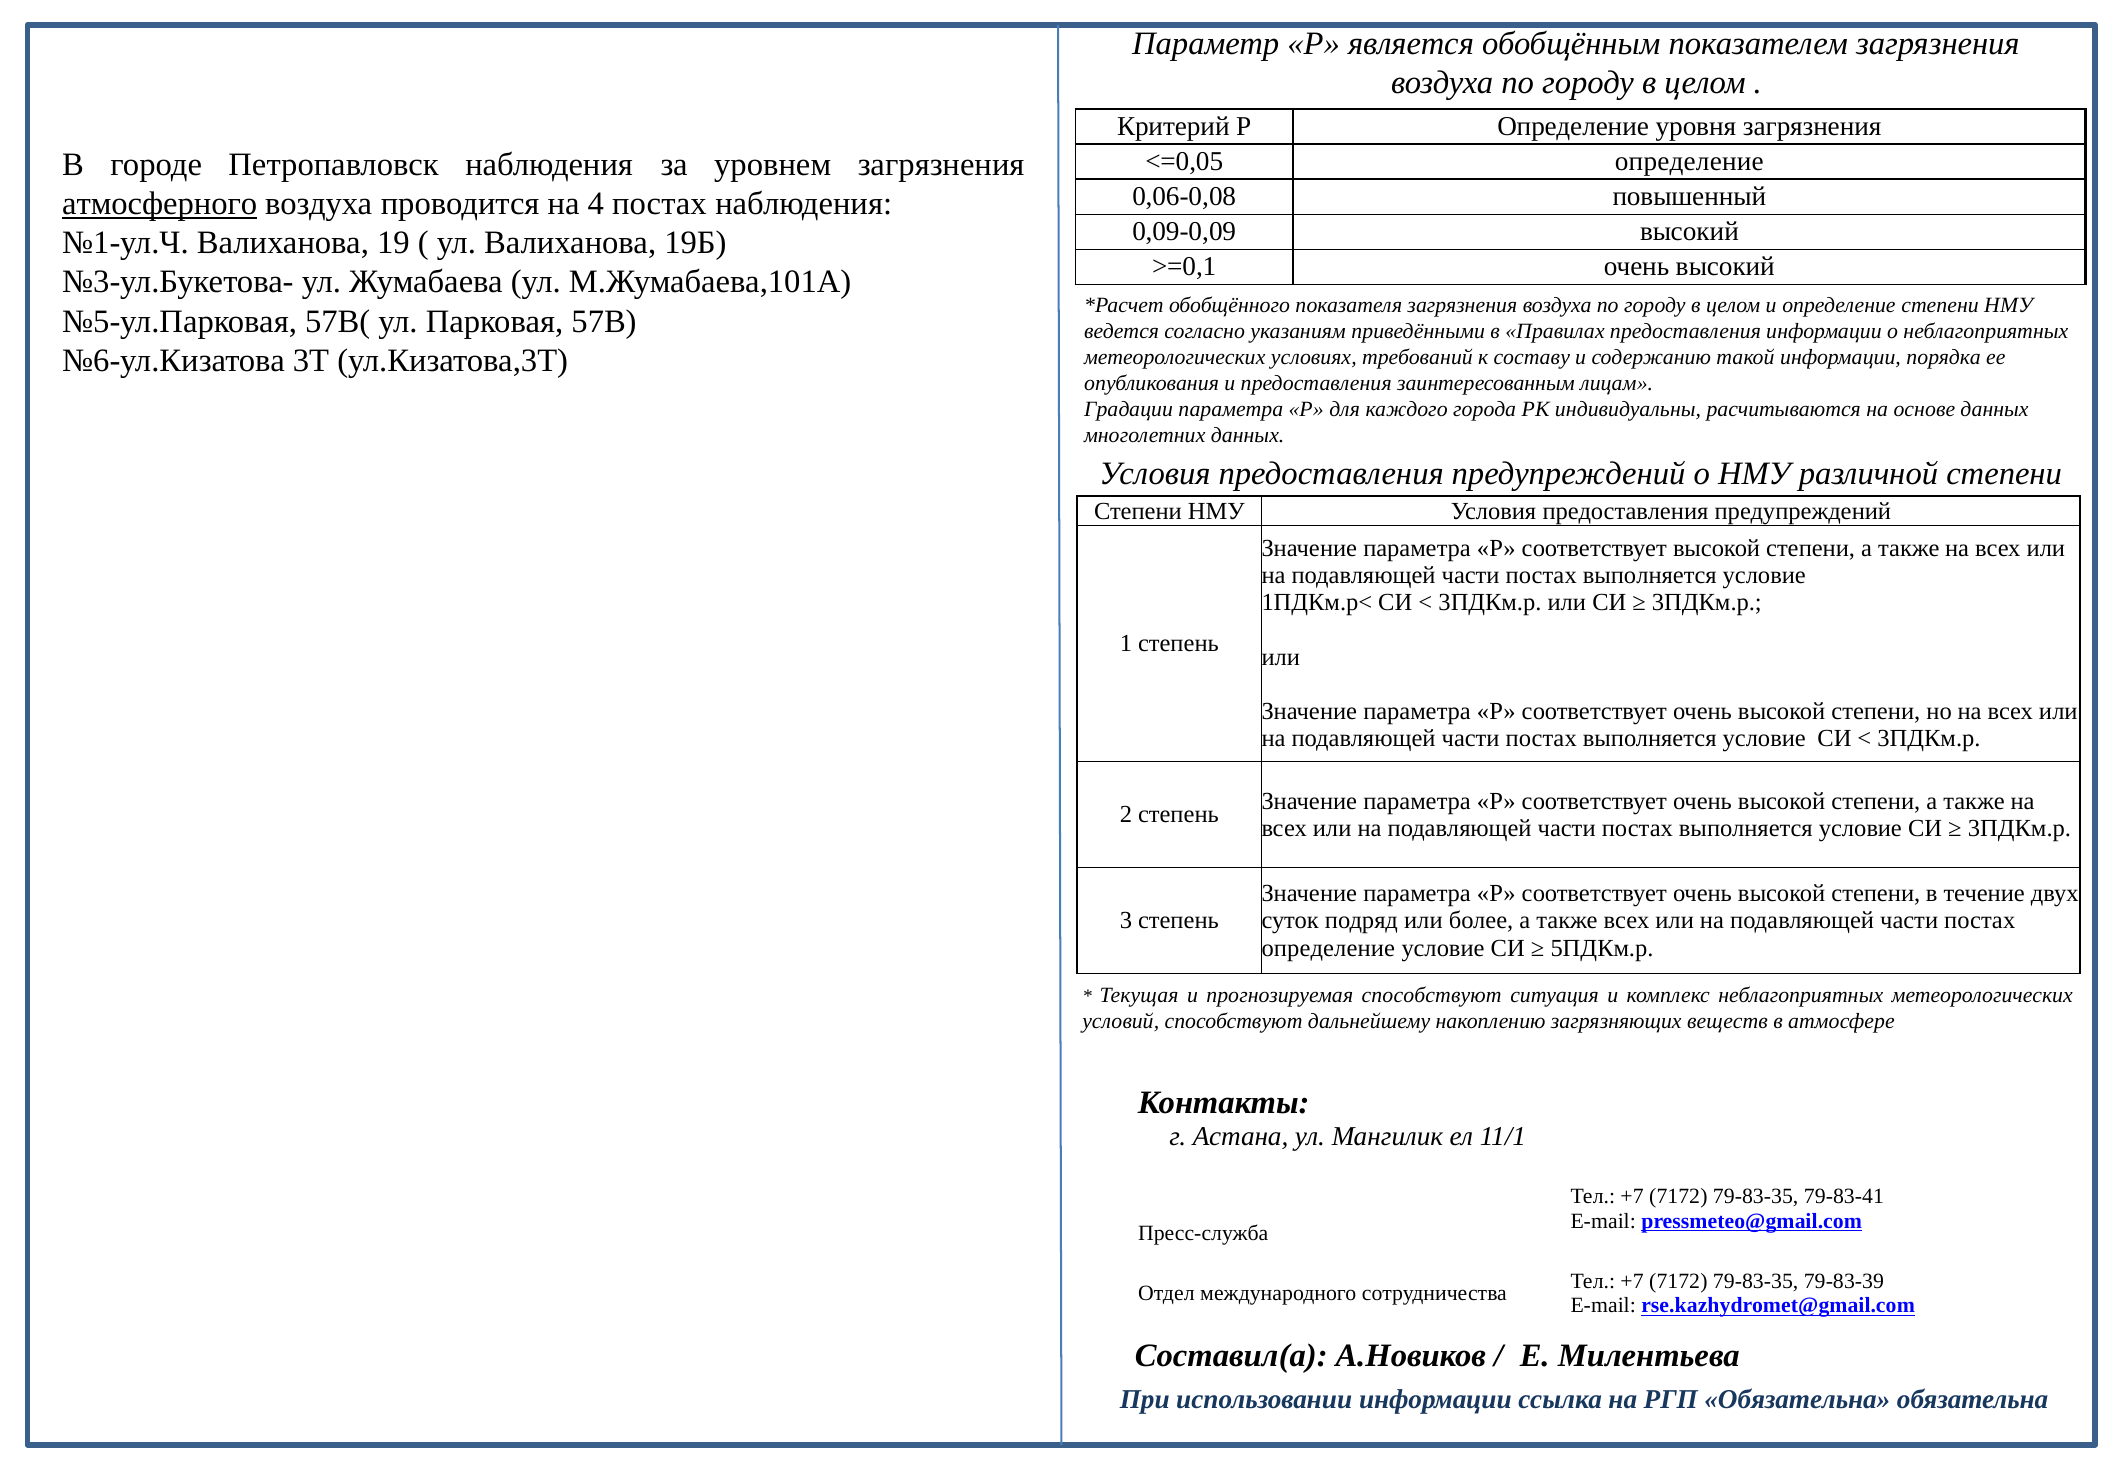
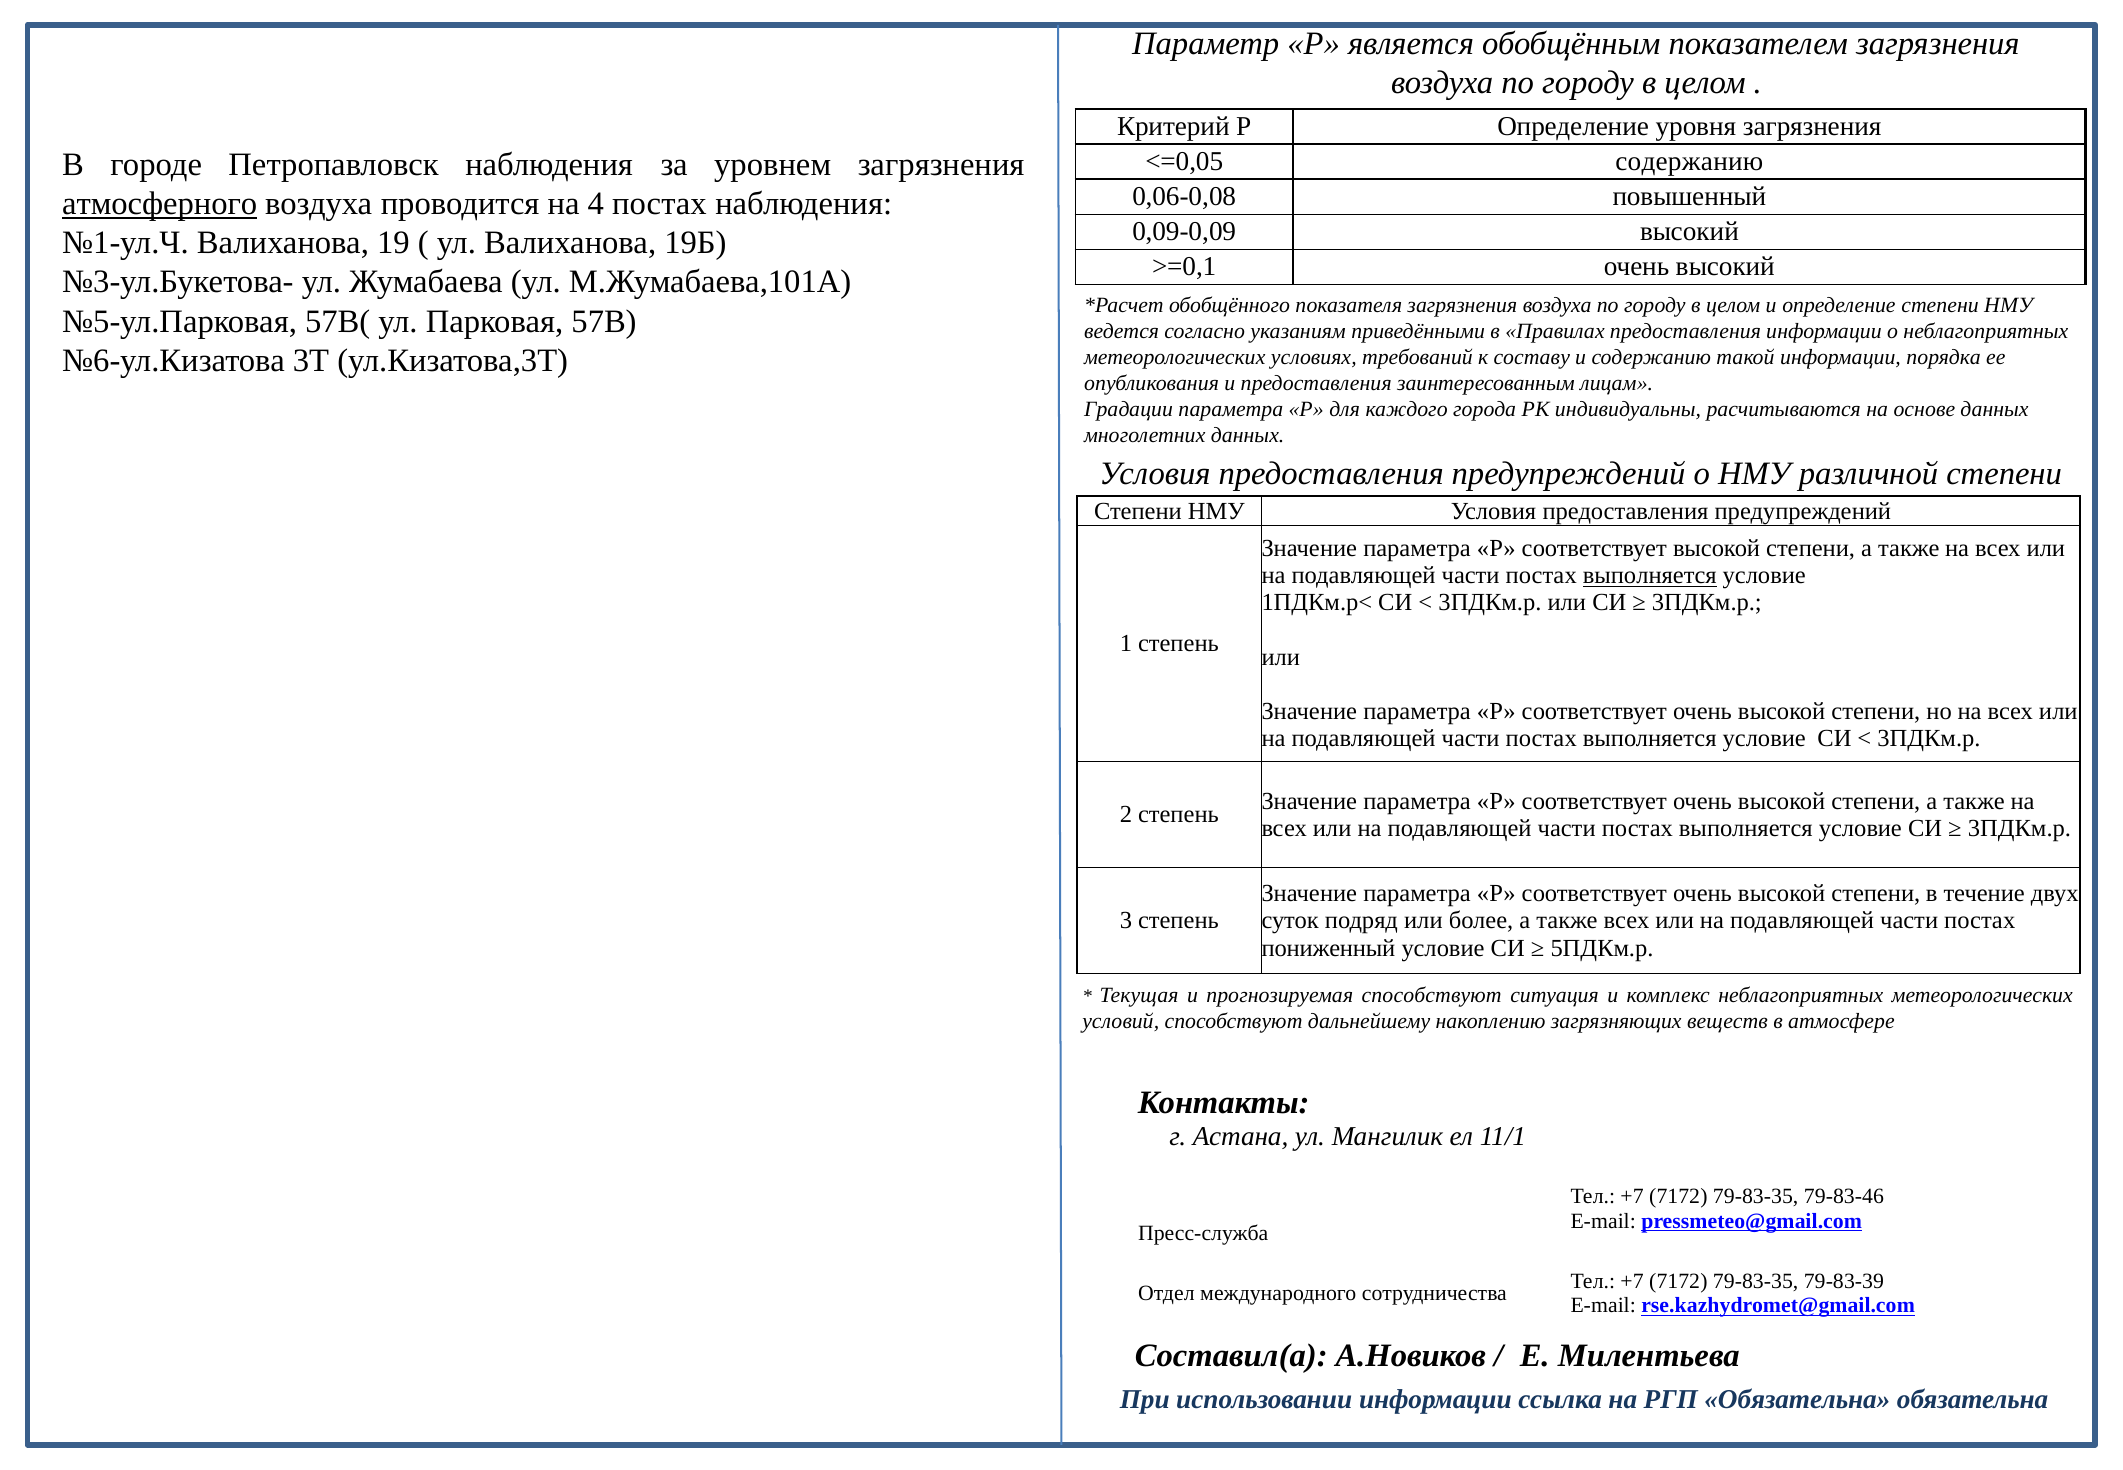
<=0,05 определение: определение -> содержанию
выполняется at (1650, 576) underline: none -> present
определение at (1328, 948): определение -> пониженный
79-83-41: 79-83-41 -> 79-83-46
